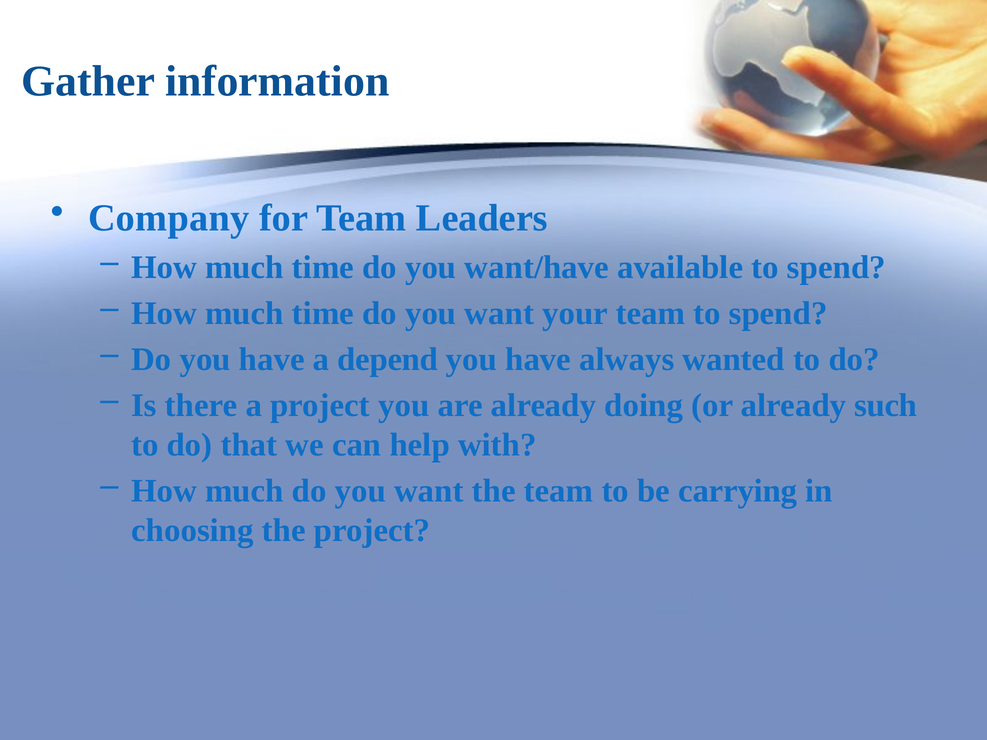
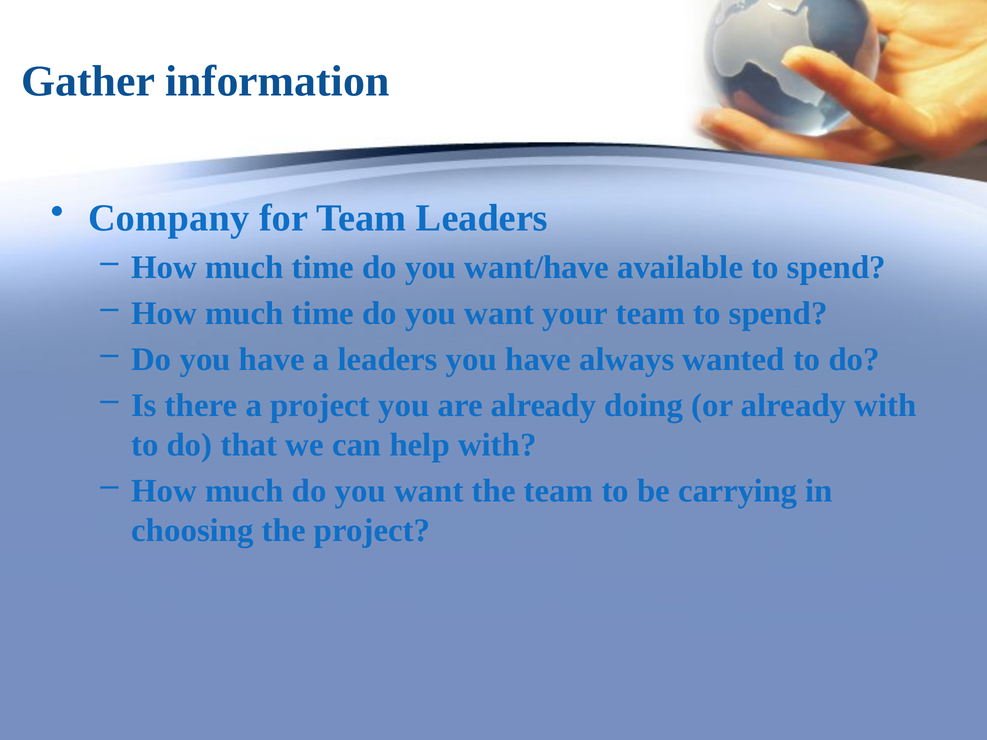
a depend: depend -> leaders
already such: such -> with
